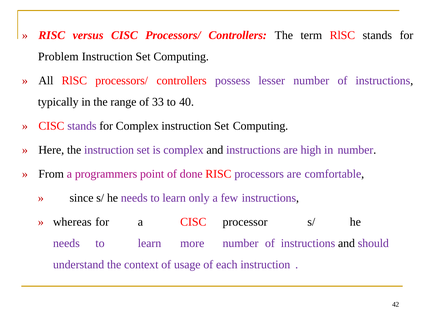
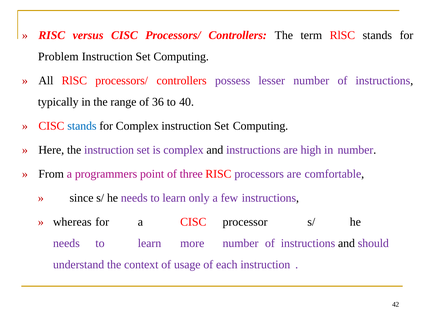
33: 33 -> 36
stands at (82, 126) colour: purple -> blue
done: done -> three
